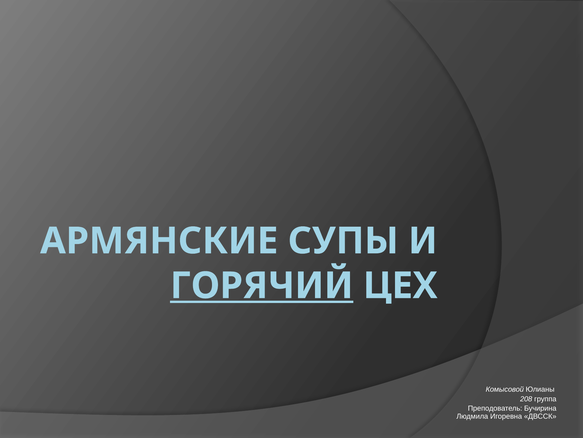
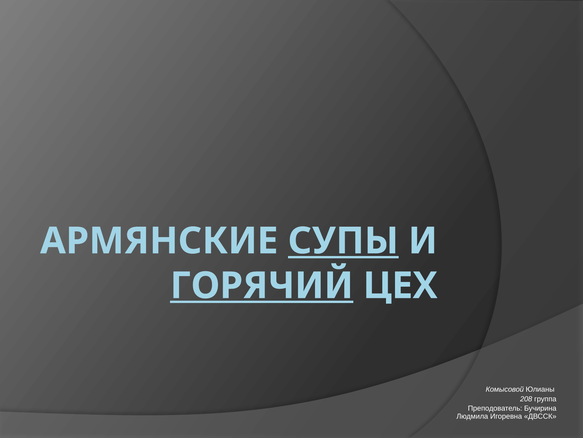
СУПЫ underline: none -> present
